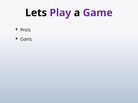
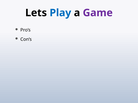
Play colour: purple -> blue
